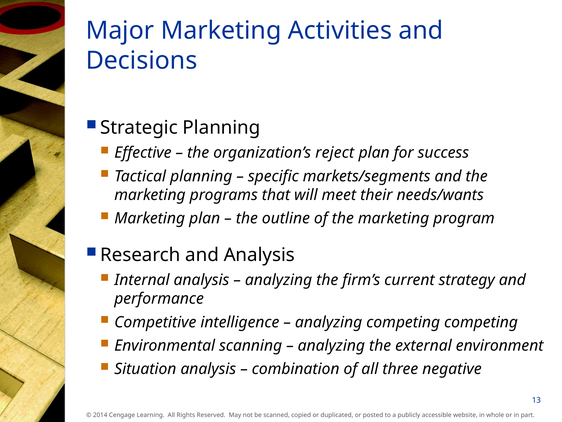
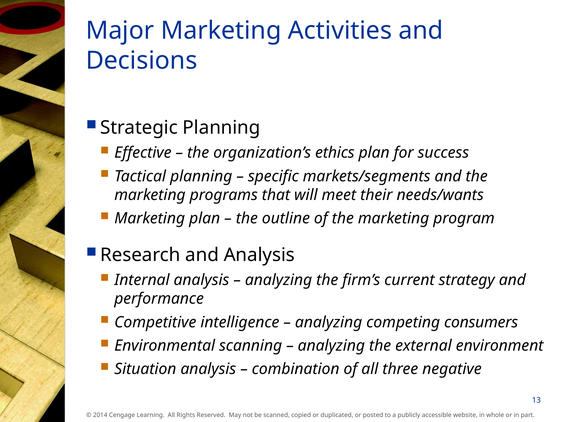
reject: reject -> ethics
competing competing: competing -> consumers
